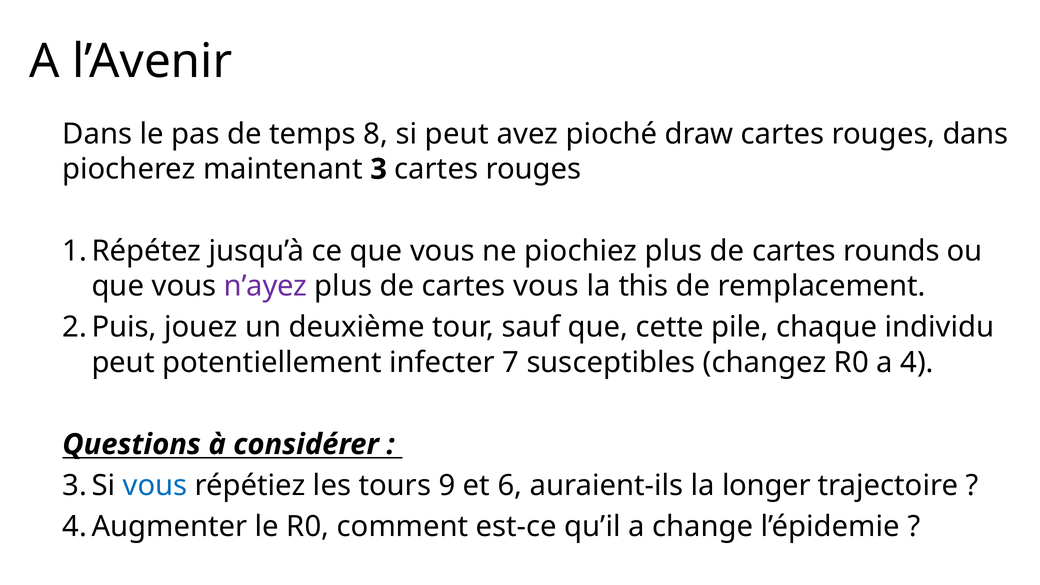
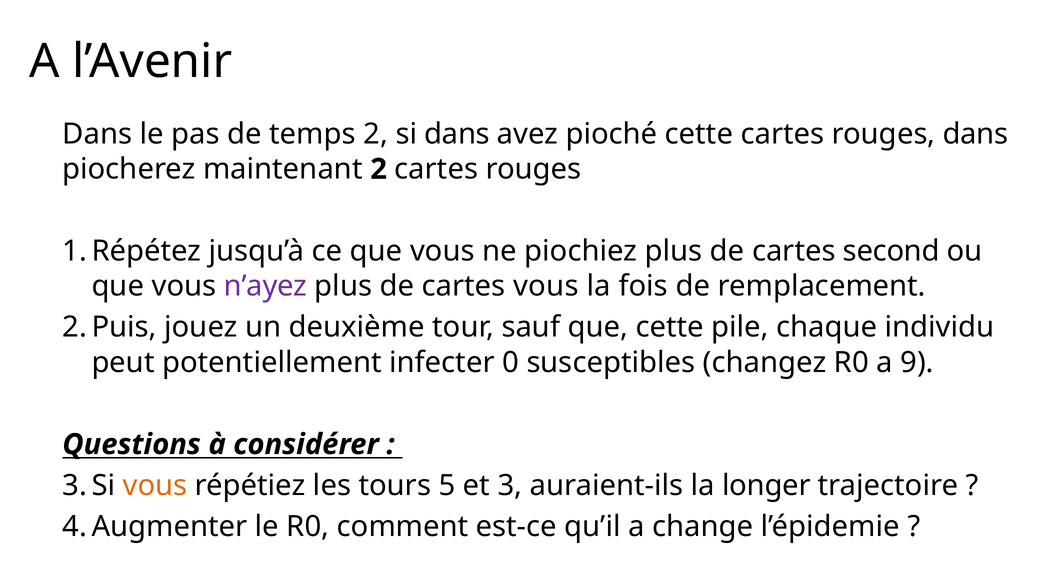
temps 8: 8 -> 2
si peut: peut -> dans
pioché draw: draw -> cette
maintenant 3: 3 -> 2
rounds: rounds -> second
this: this -> fois
7: 7 -> 0
4: 4 -> 9
vous at (155, 485) colour: blue -> orange
9: 9 -> 5
6: 6 -> 3
